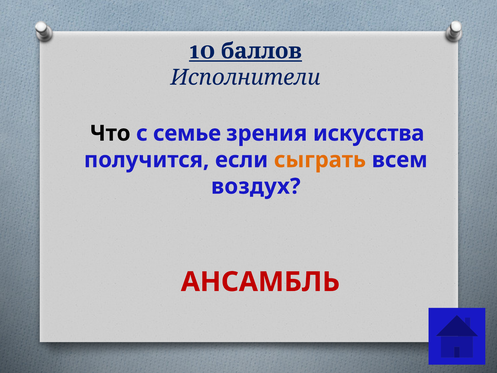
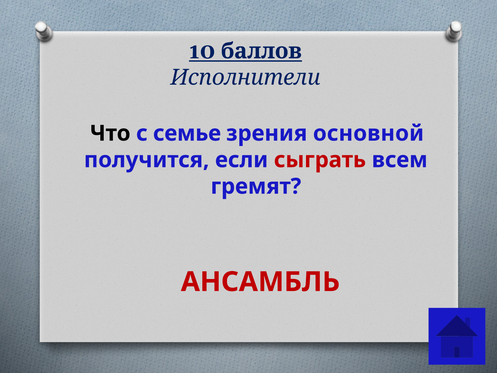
искусства: искусства -> основной
сыграть colour: orange -> red
воздух: воздух -> гремят
